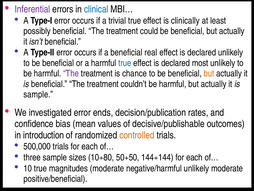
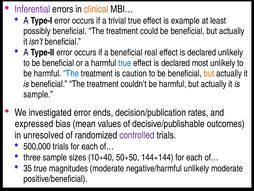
clinical colour: blue -> orange
clinically: clinically -> example
The at (71, 73) colour: purple -> blue
chance: chance -> caution
confidence: confidence -> expressed
introduction: introduction -> unresolved
controlled colour: orange -> purple
10+80: 10+80 -> 10+40
10: 10 -> 35
